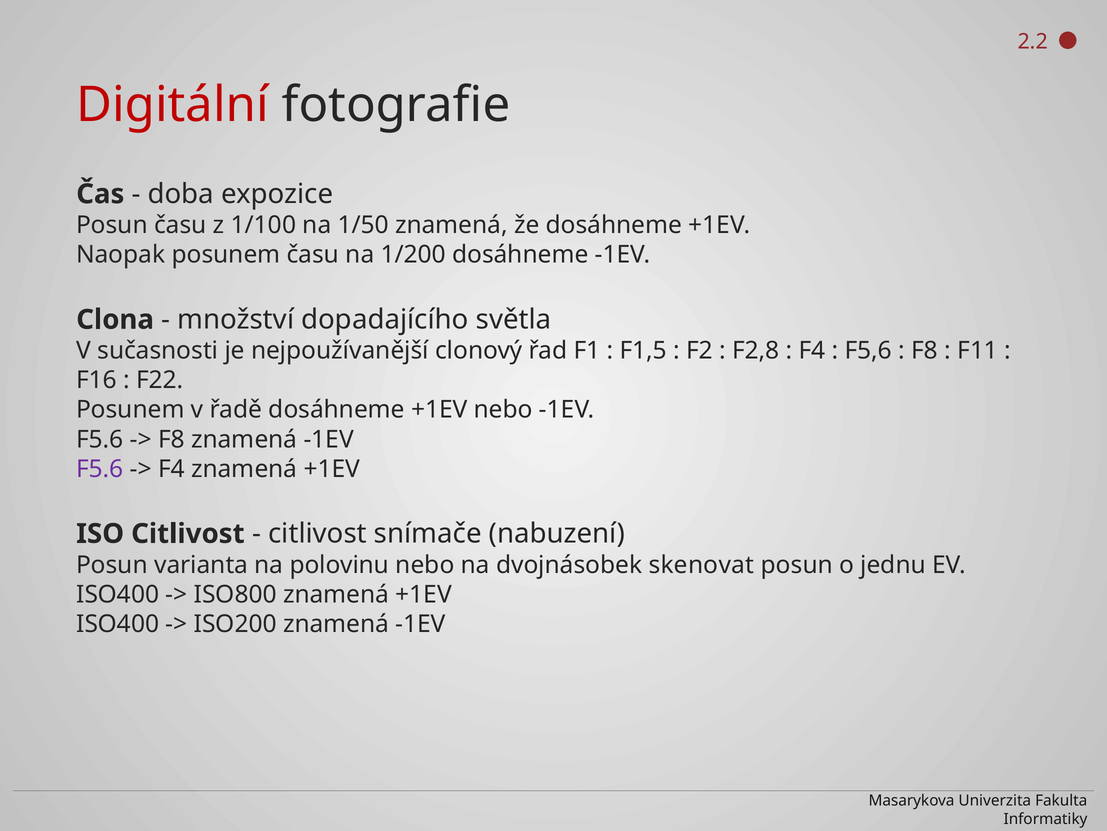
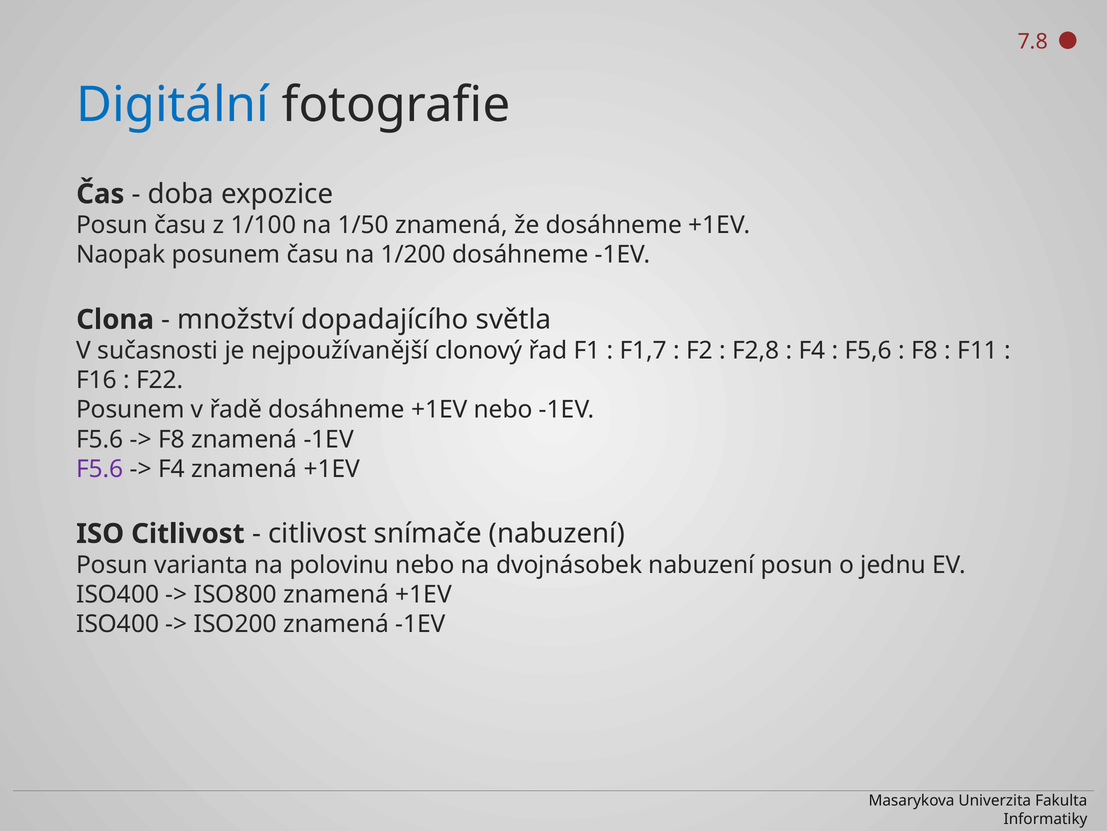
2.2: 2.2 -> 7.8
Digitální colour: red -> blue
F1,5: F1,5 -> F1,7
dvojnásobek skenovat: skenovat -> nabuzení
